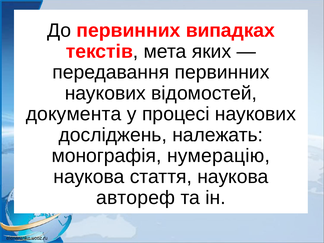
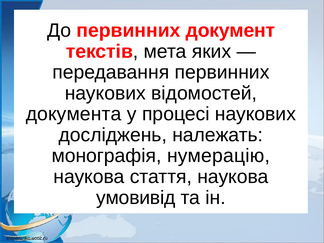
випадках: випадках -> документ
автореф: автореф -> умовивід
